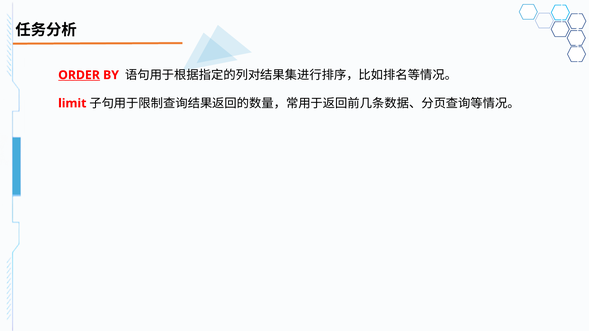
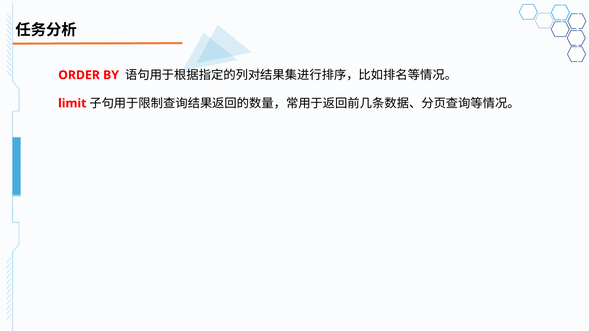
ORDER underline: present -> none
